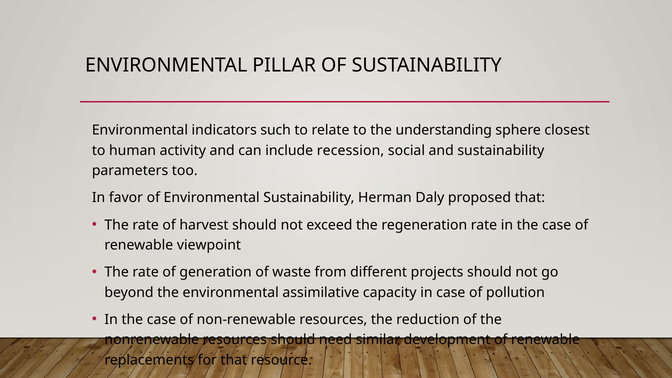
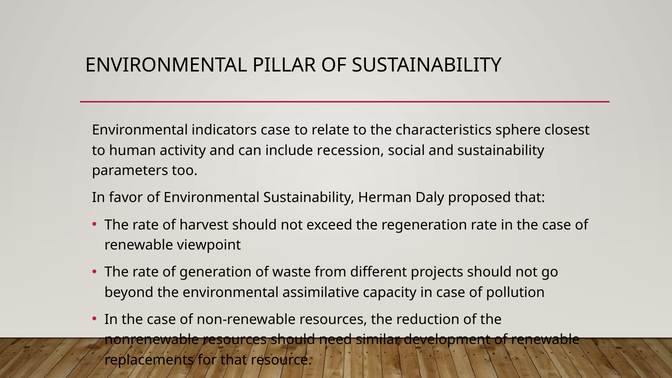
indicators such: such -> case
understanding: understanding -> characteristics
